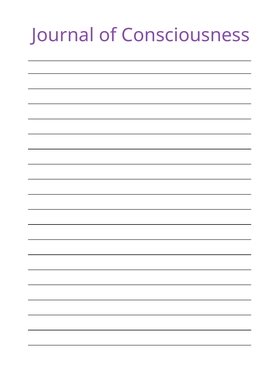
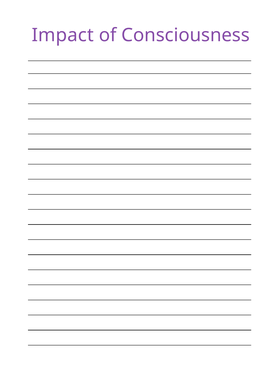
Journal: Journal -> Impact
